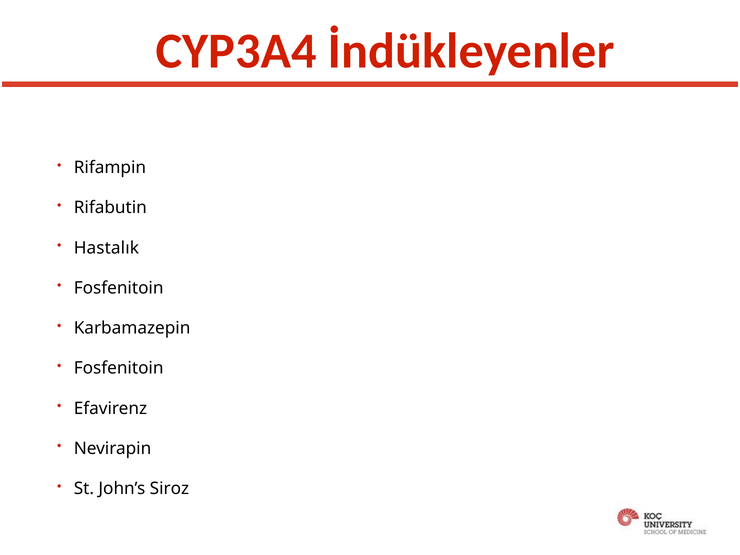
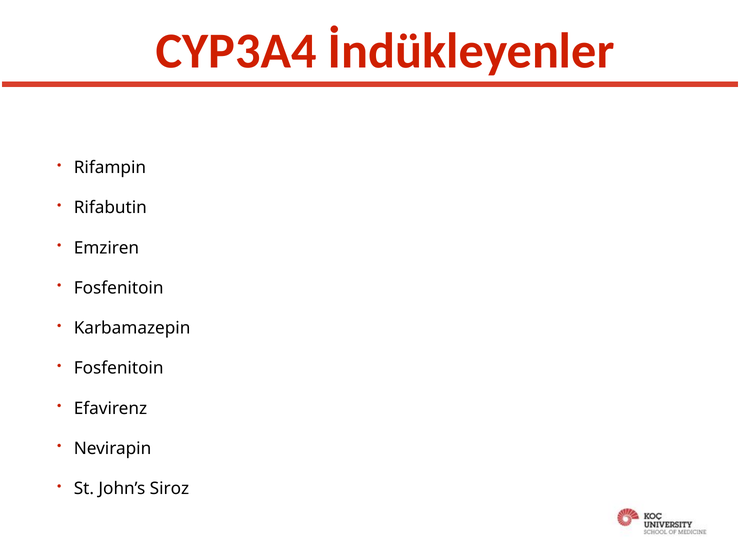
Hastalık: Hastalık -> Emziren
